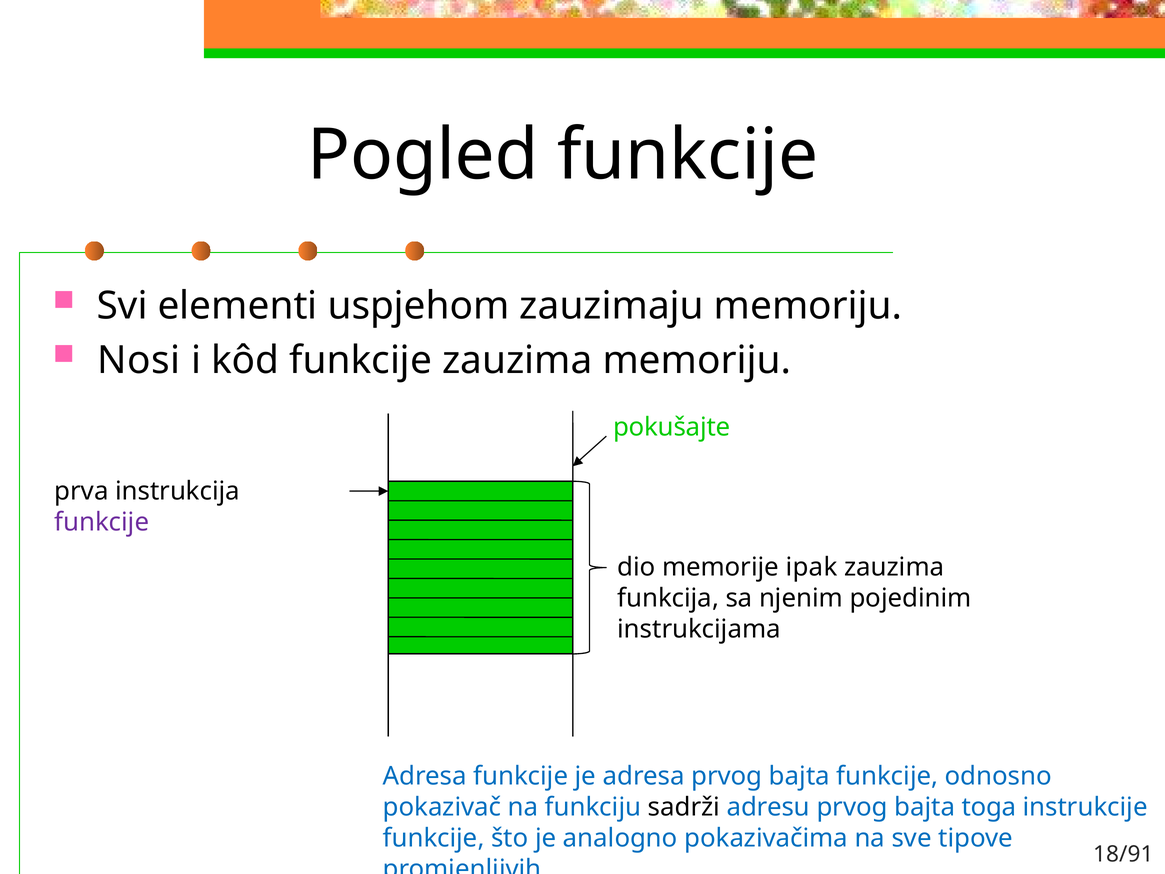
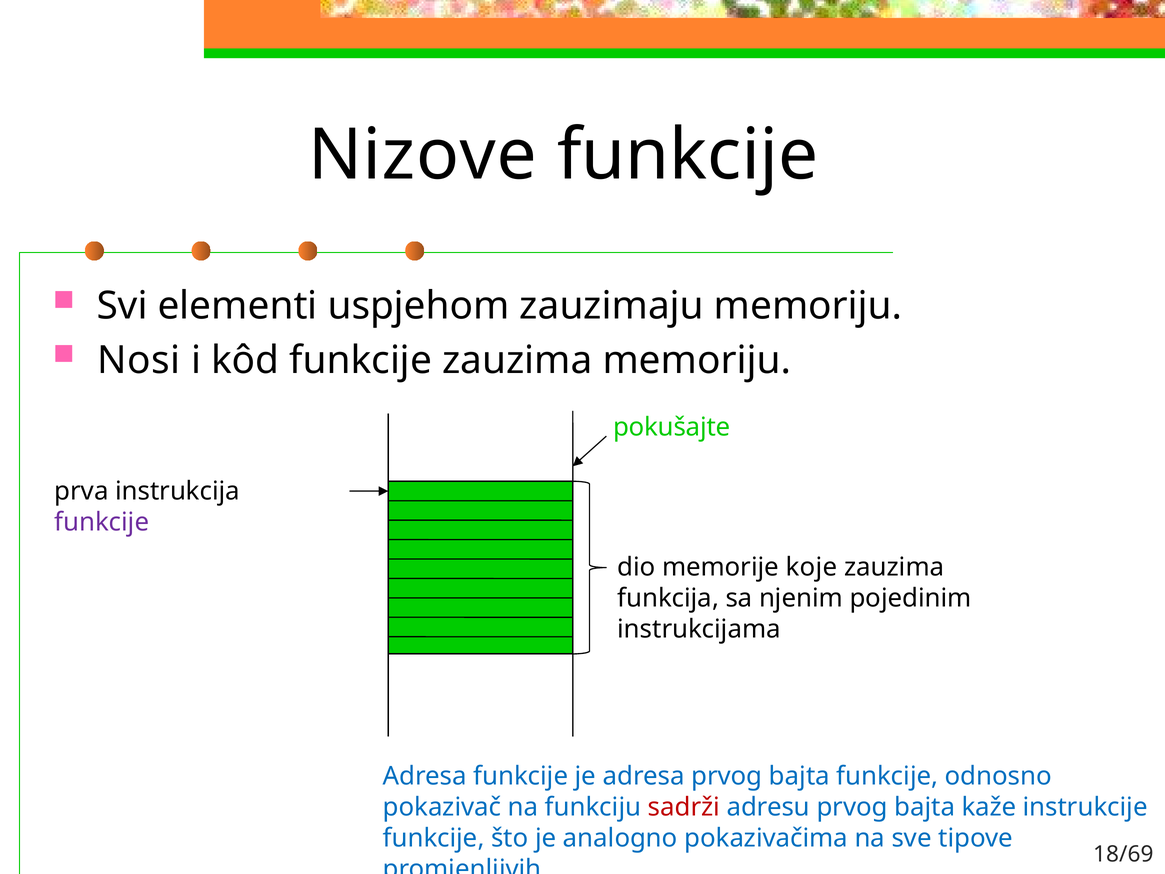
Pogled: Pogled -> Nizove
ipak: ipak -> koje
sadrži colour: black -> red
toga: toga -> kaže
18/91: 18/91 -> 18/69
